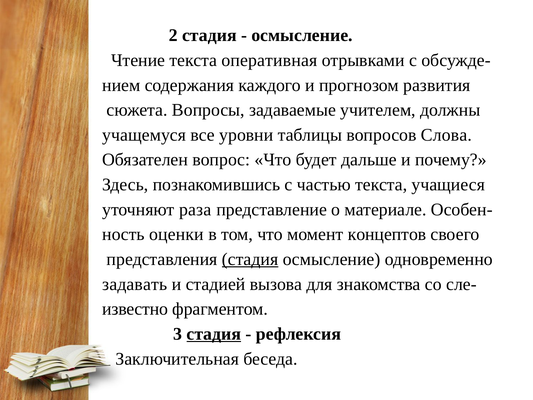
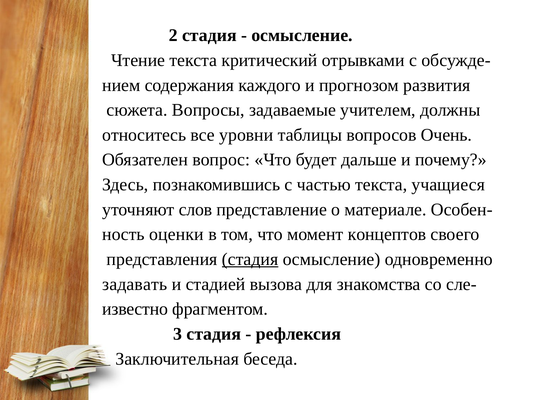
оперативная: оперативная -> критический
учащемуся: учащемуся -> относитесь
Слова: Слова -> Очень
раза: раза -> слов
стадия at (214, 334) underline: present -> none
